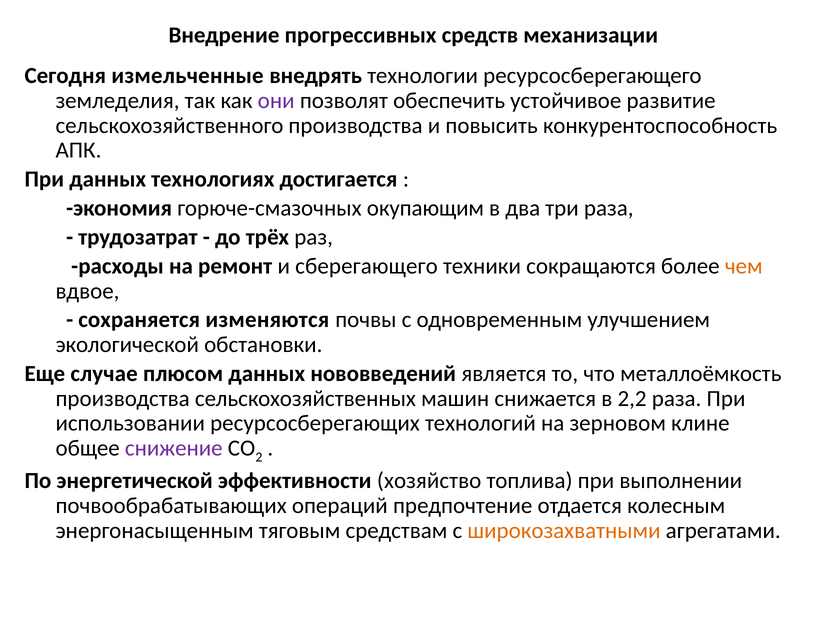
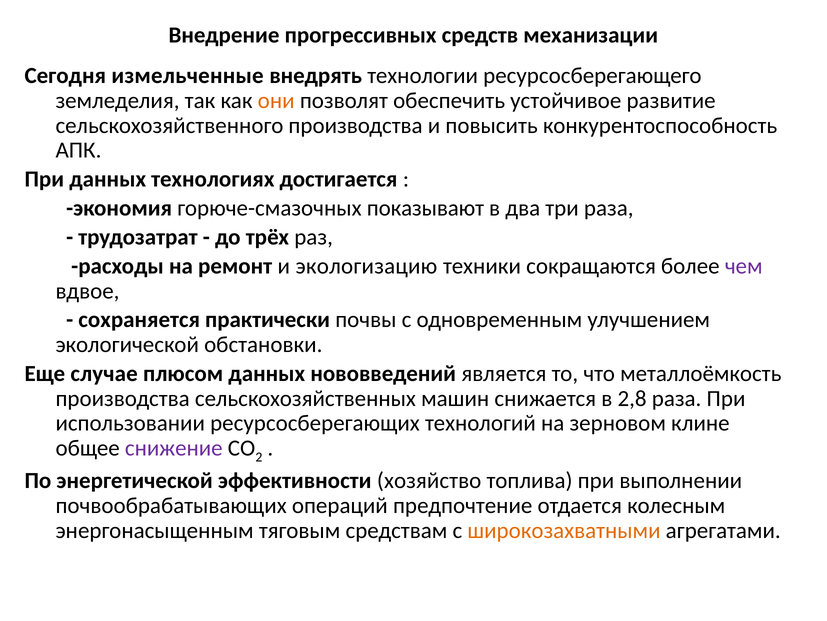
они colour: purple -> orange
окупающим: окупающим -> показывают
сберегающего: сберегающего -> экологизацию
чем colour: orange -> purple
изменяются: изменяются -> практически
2,2: 2,2 -> 2,8
